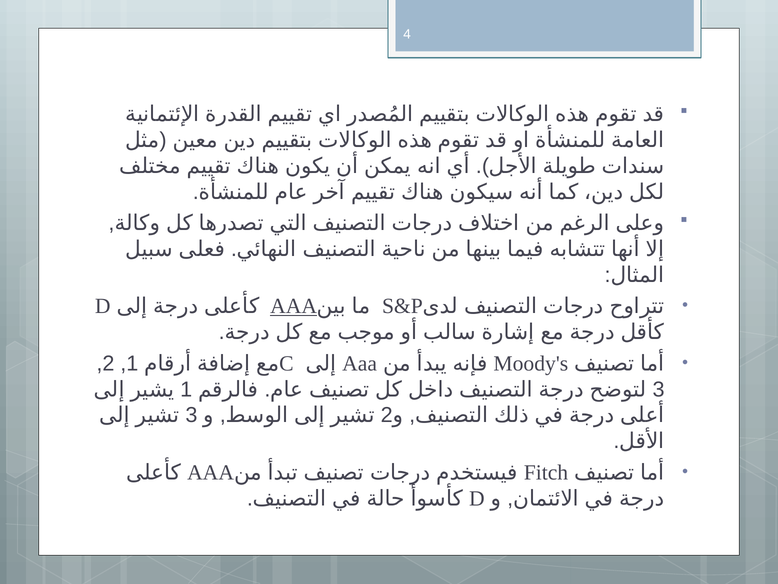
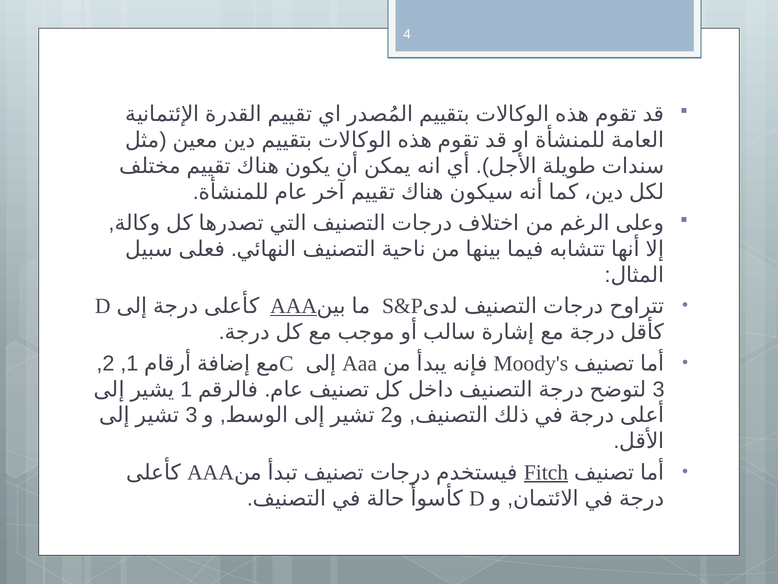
Fitch underline: none -> present
